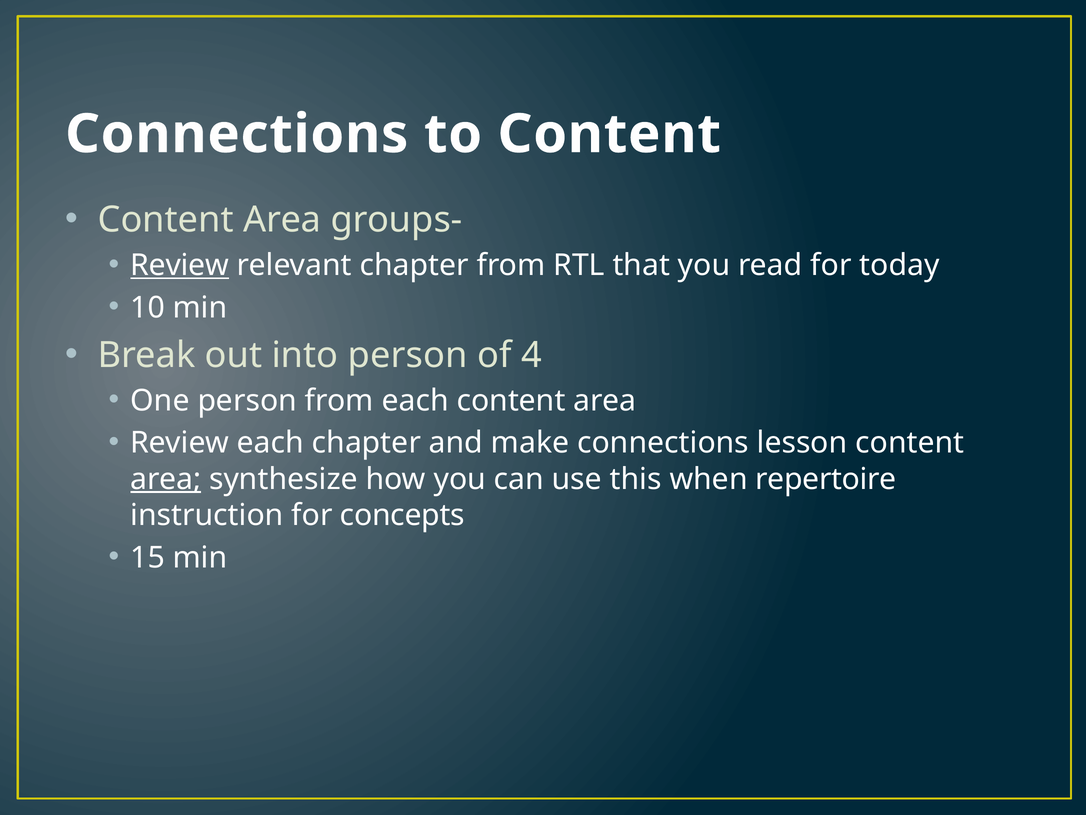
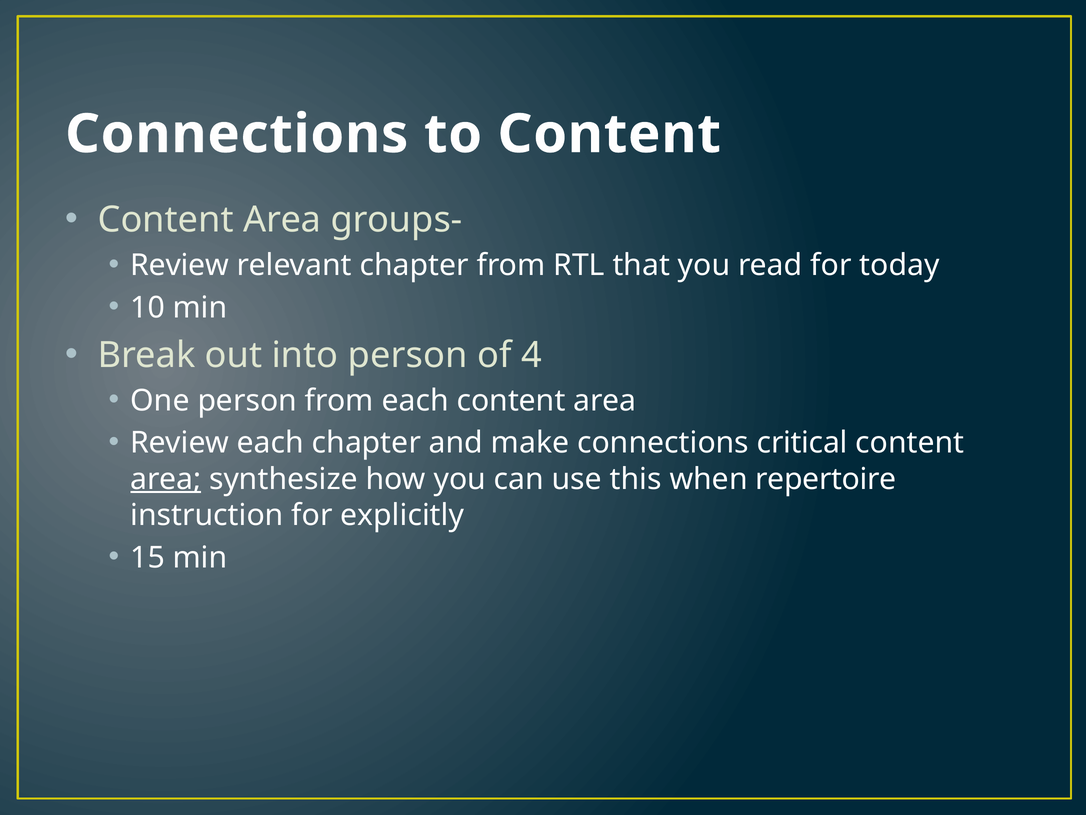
Review at (180, 265) underline: present -> none
lesson: lesson -> critical
concepts: concepts -> explicitly
